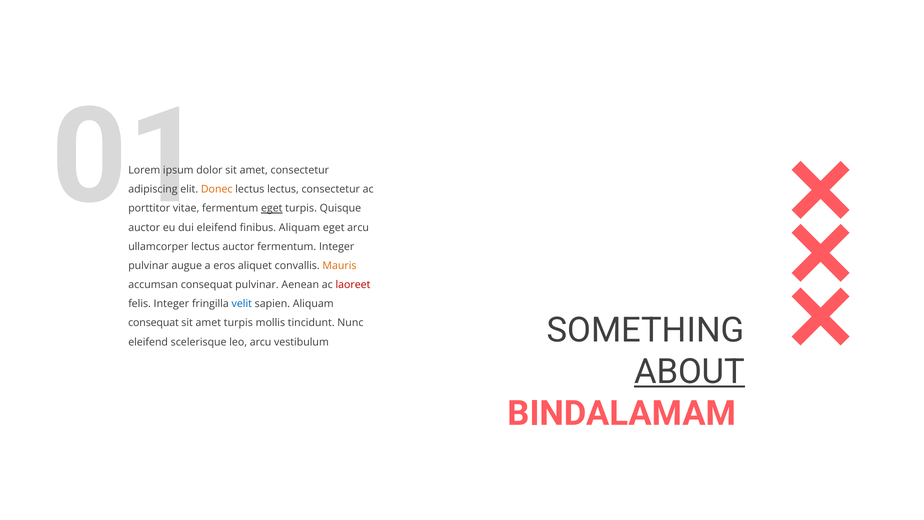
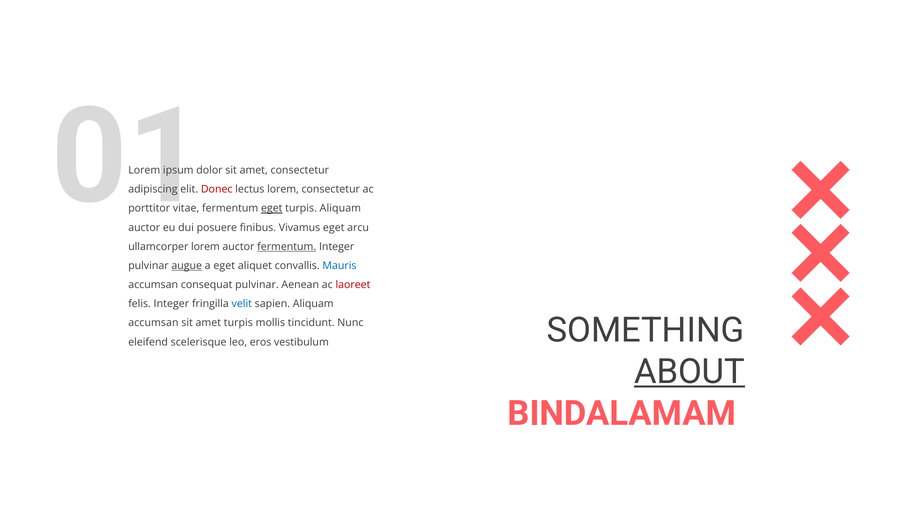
Donec colour: orange -> red
lectus lectus: lectus -> lorem
turpis Quisque: Quisque -> Aliquam
eleifend at (217, 227): eleifend -> posuere
finibus Aliquam: Aliquam -> Vivamus
ullamcorper lectus: lectus -> lorem
fermentum at (287, 247) underline: none -> present
augue underline: none -> present
a eros: eros -> eget
Mauris colour: orange -> blue
consequat at (153, 323): consequat -> accumsan
leo arcu: arcu -> eros
